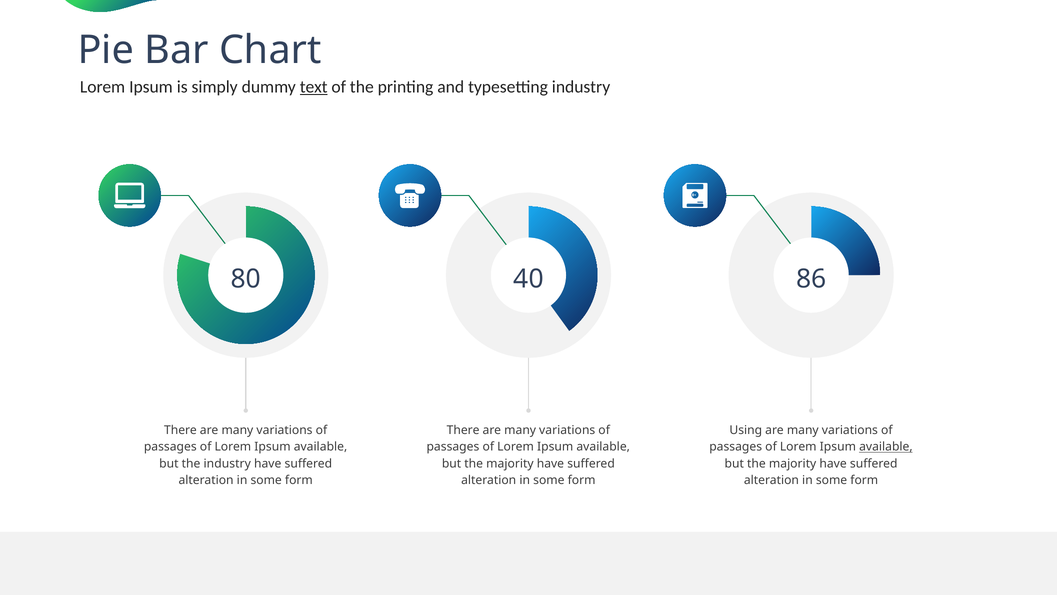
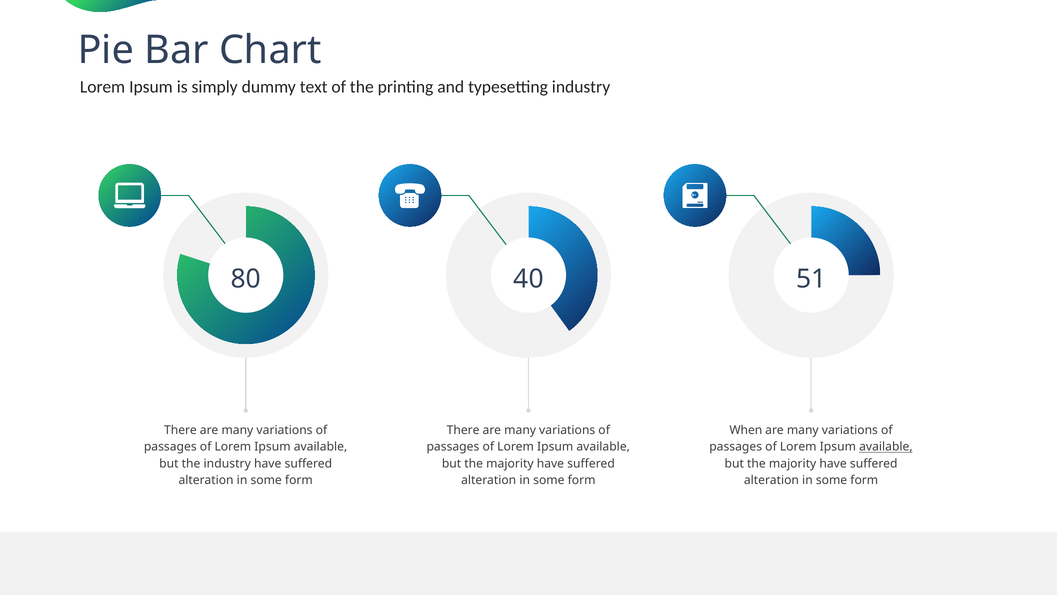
text underline: present -> none
86: 86 -> 51
Using: Using -> When
